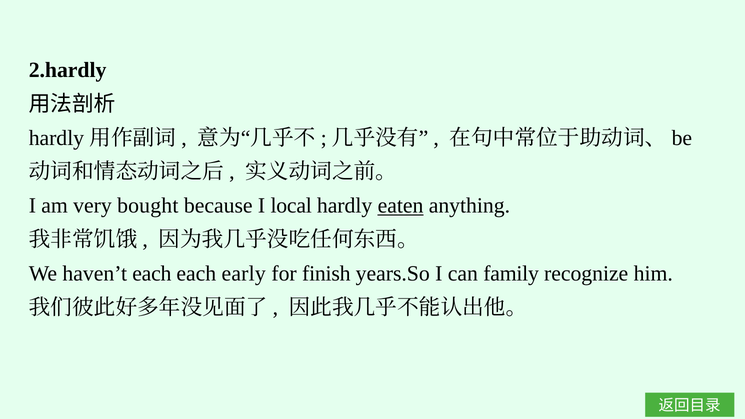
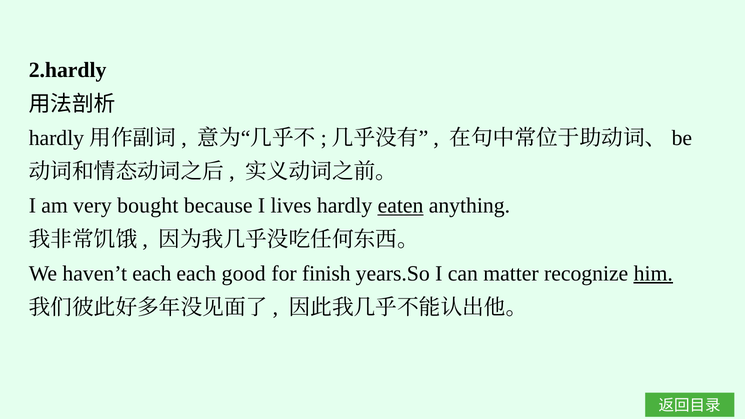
local: local -> lives
early: early -> good
family: family -> matter
him underline: none -> present
